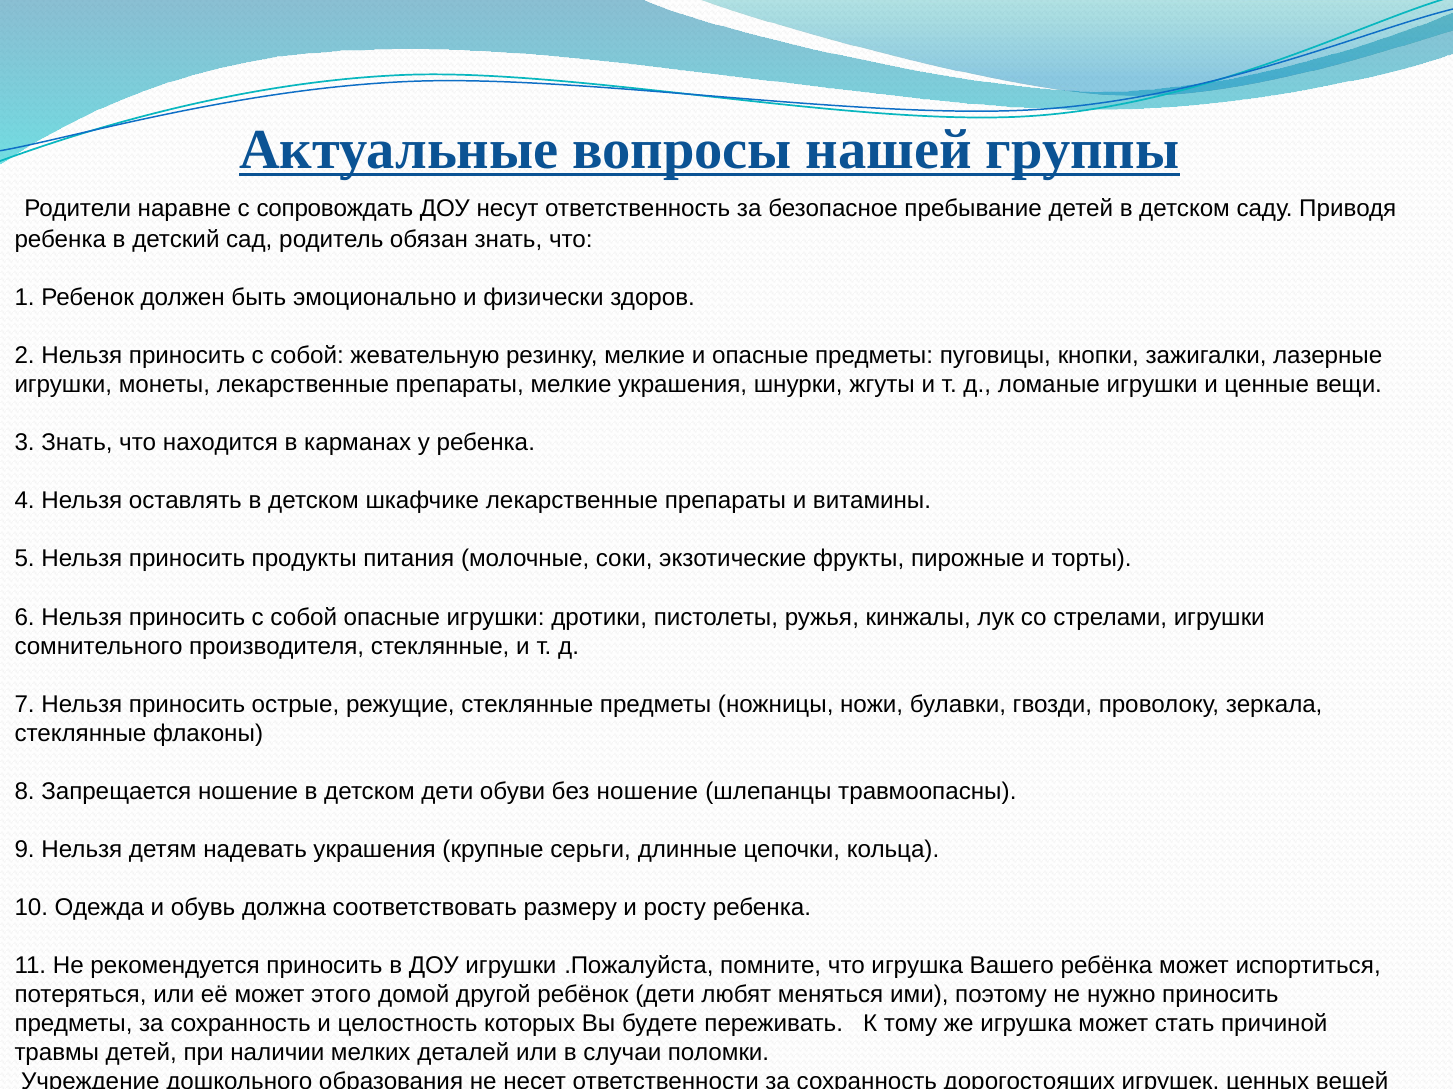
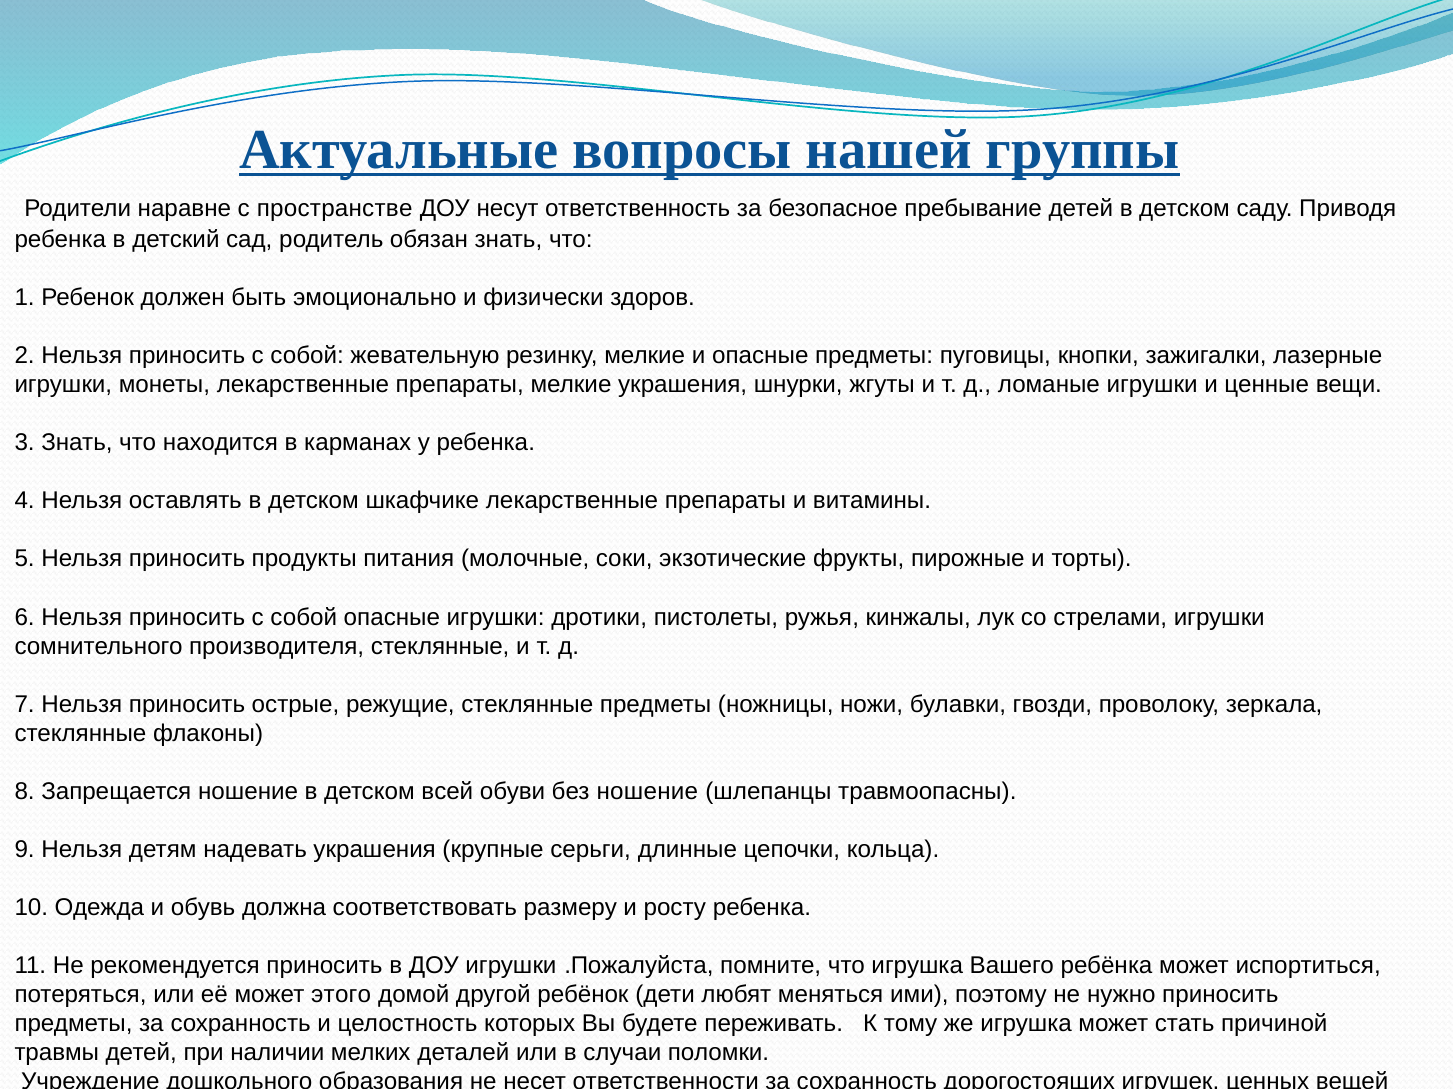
сопровождать: сопровождать -> пространстве
детском дети: дети -> всей
